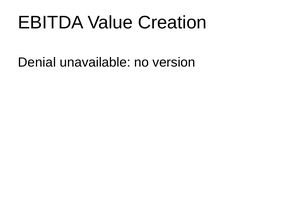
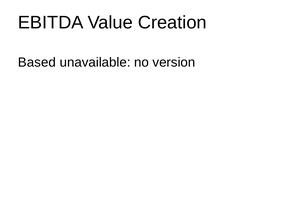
Denial: Denial -> Based
